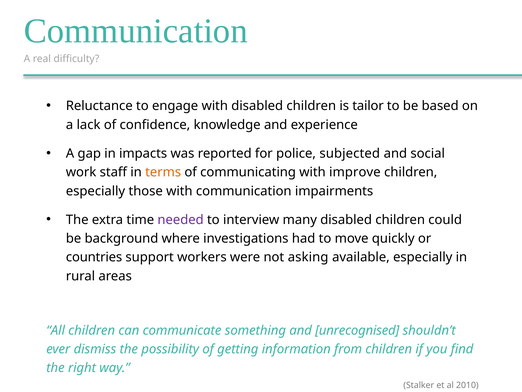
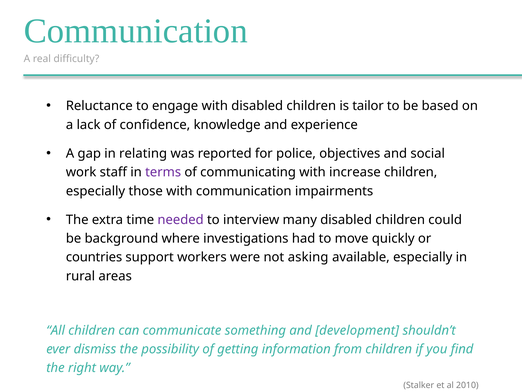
impacts: impacts -> relating
subjected: subjected -> objectives
terms colour: orange -> purple
improve: improve -> increase
unrecognised: unrecognised -> development
